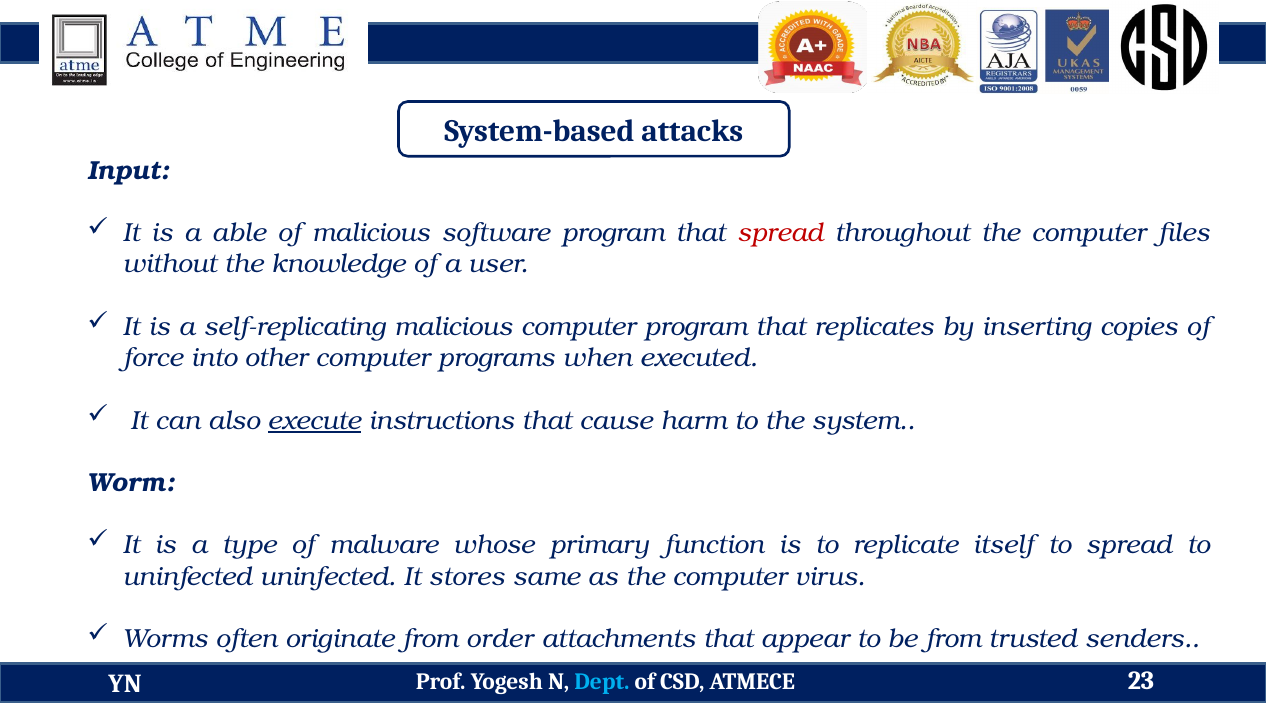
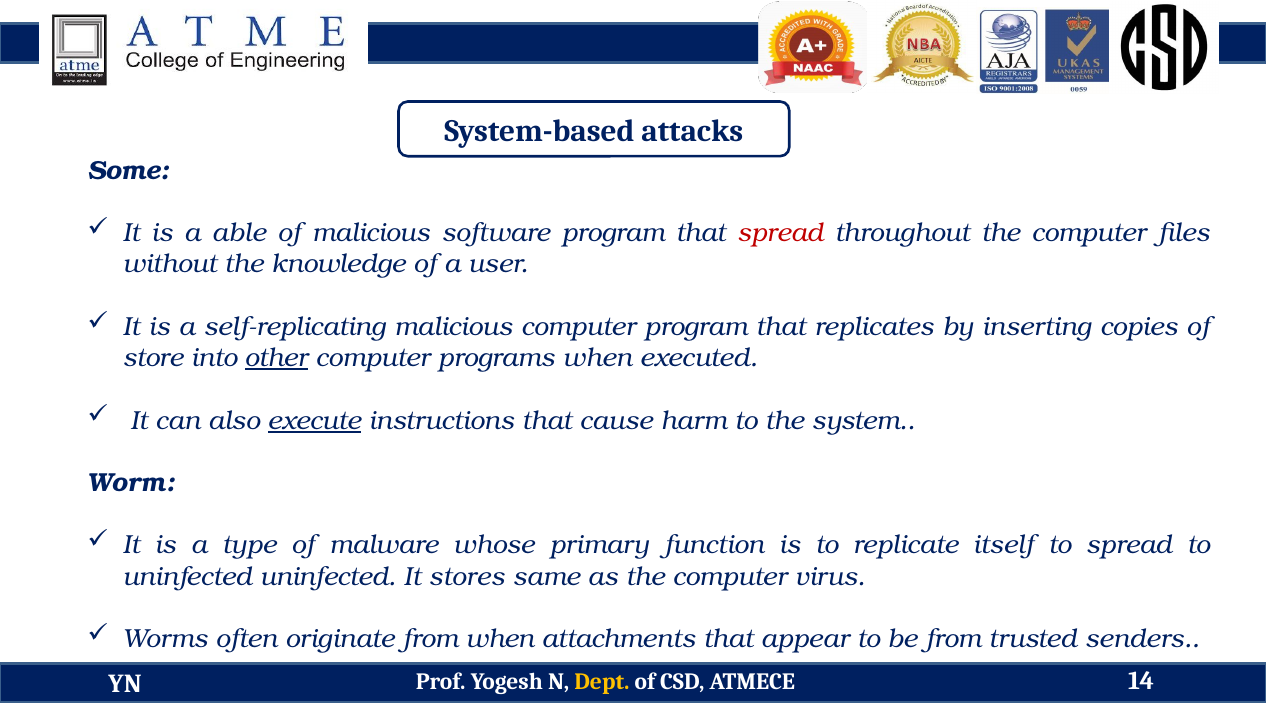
Input: Input -> Some
force: force -> store
other underline: none -> present
from order: order -> when
Dept colour: light blue -> yellow
23: 23 -> 14
